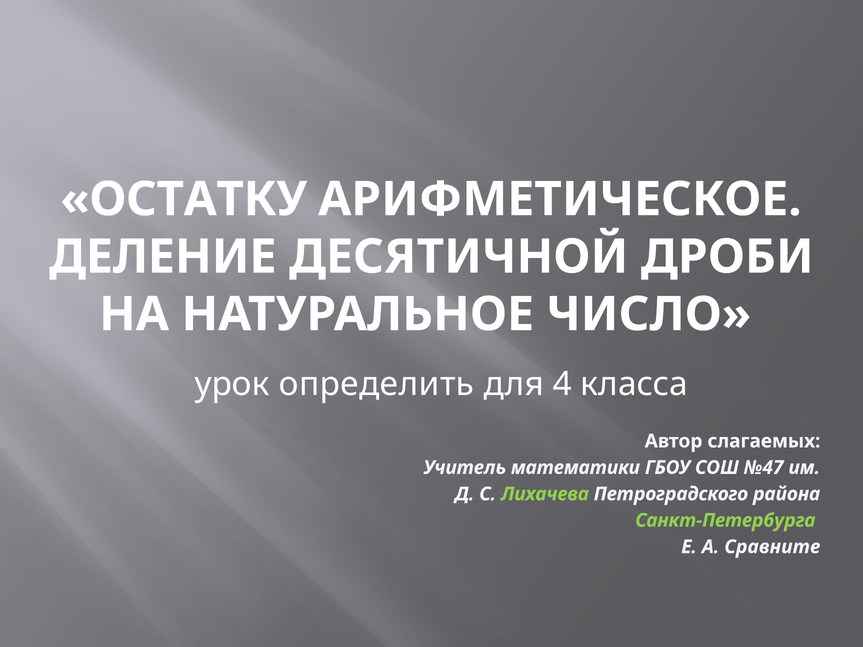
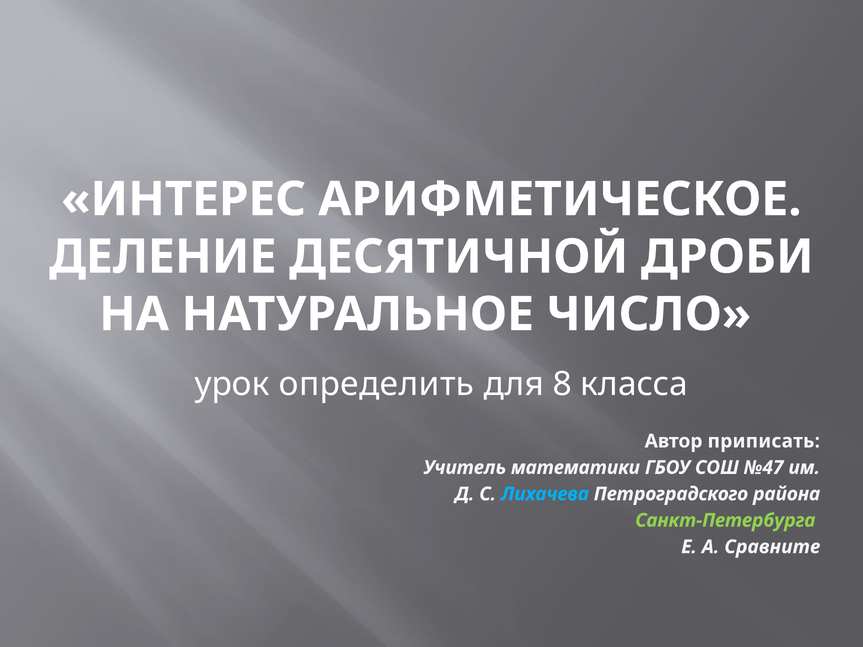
ОСТАТКУ: ОСТАТКУ -> ИНТЕРЕС
4: 4 -> 8
слагаемых: слагаемых -> приписать
Лихачева colour: light green -> light blue
